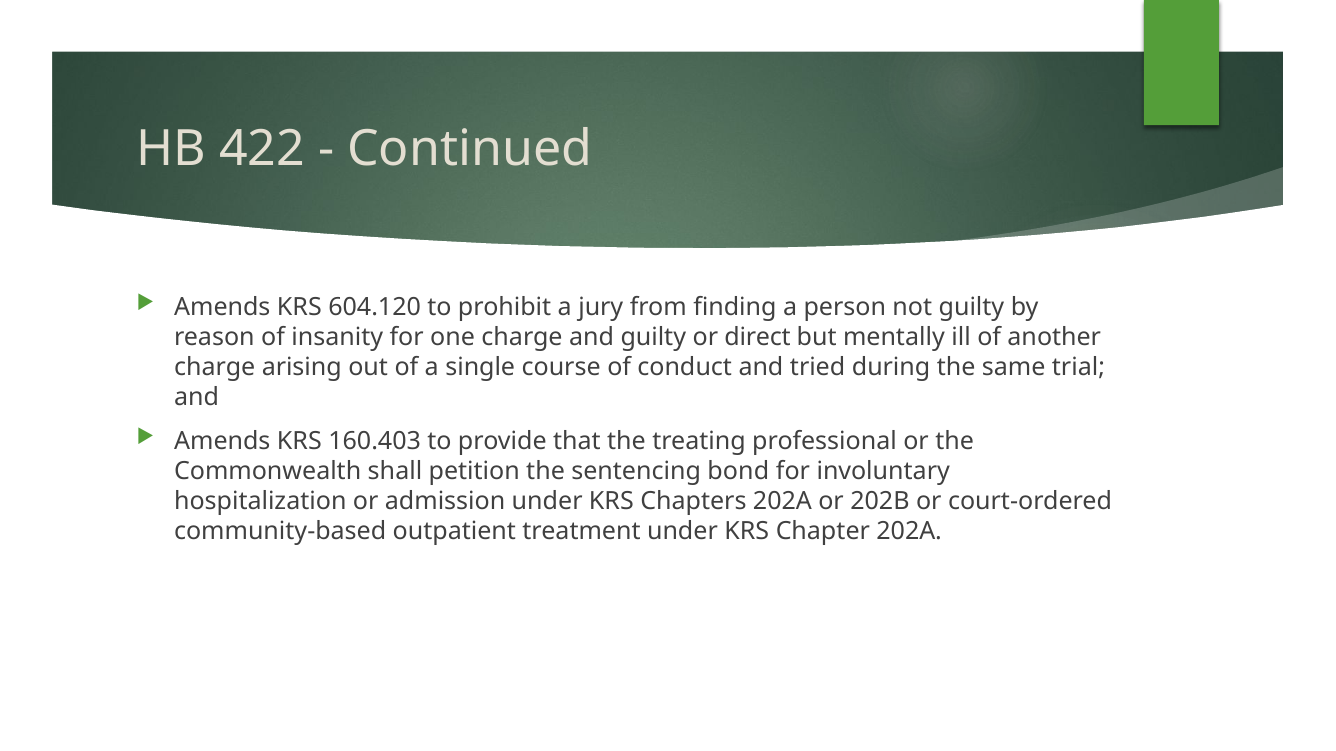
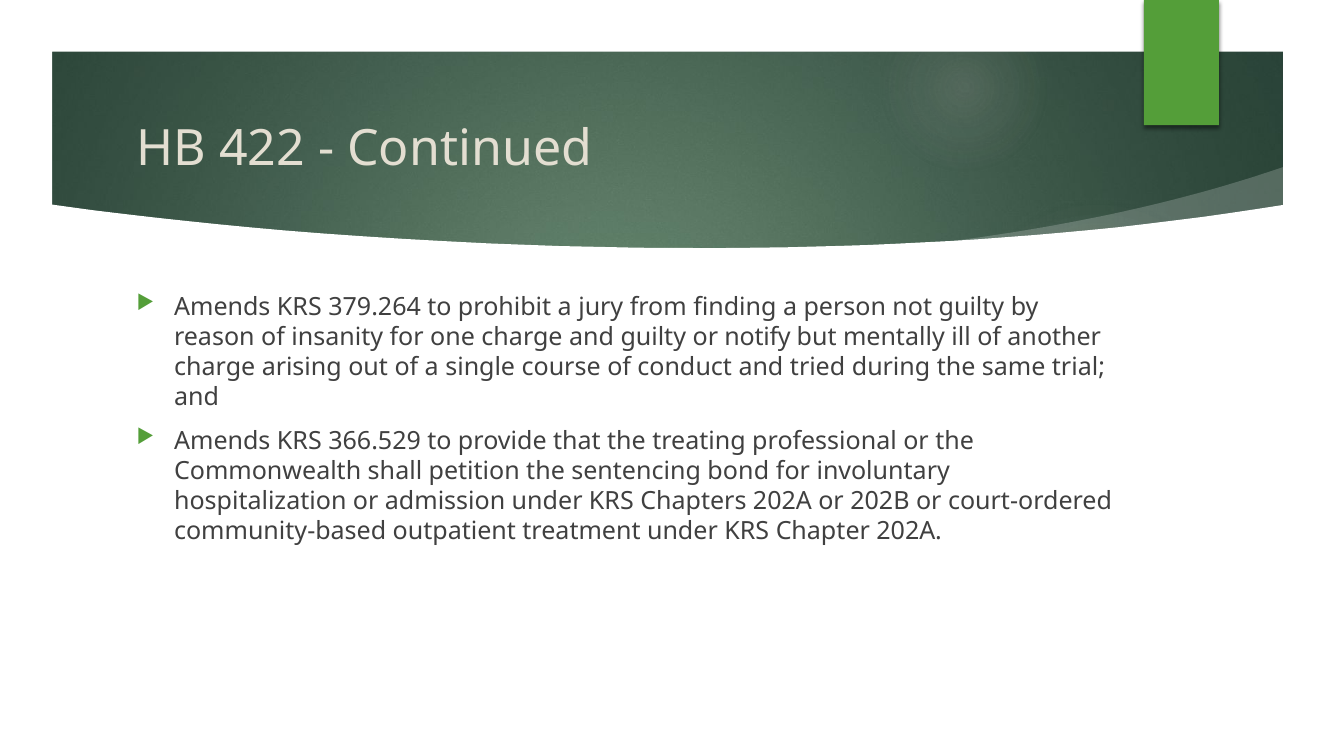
604.120: 604.120 -> 379.264
direct: direct -> notify
160.403: 160.403 -> 366.529
